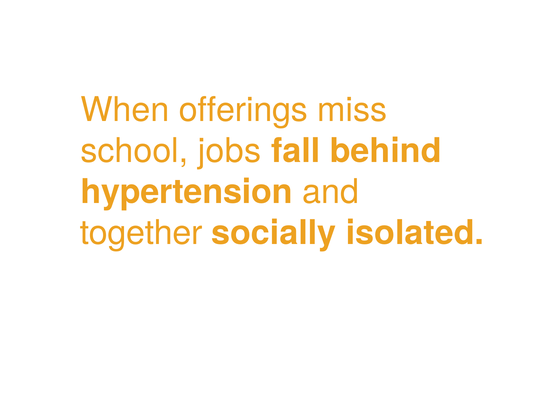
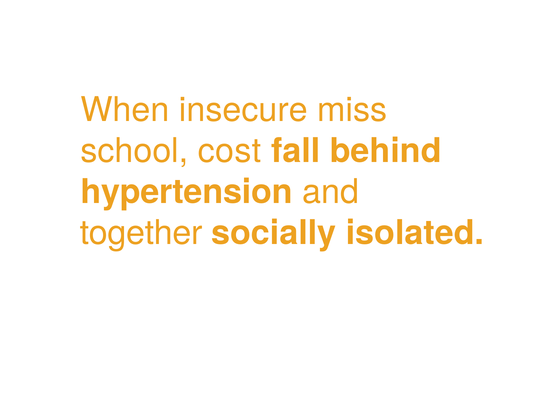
offerings: offerings -> insecure
jobs: jobs -> cost
